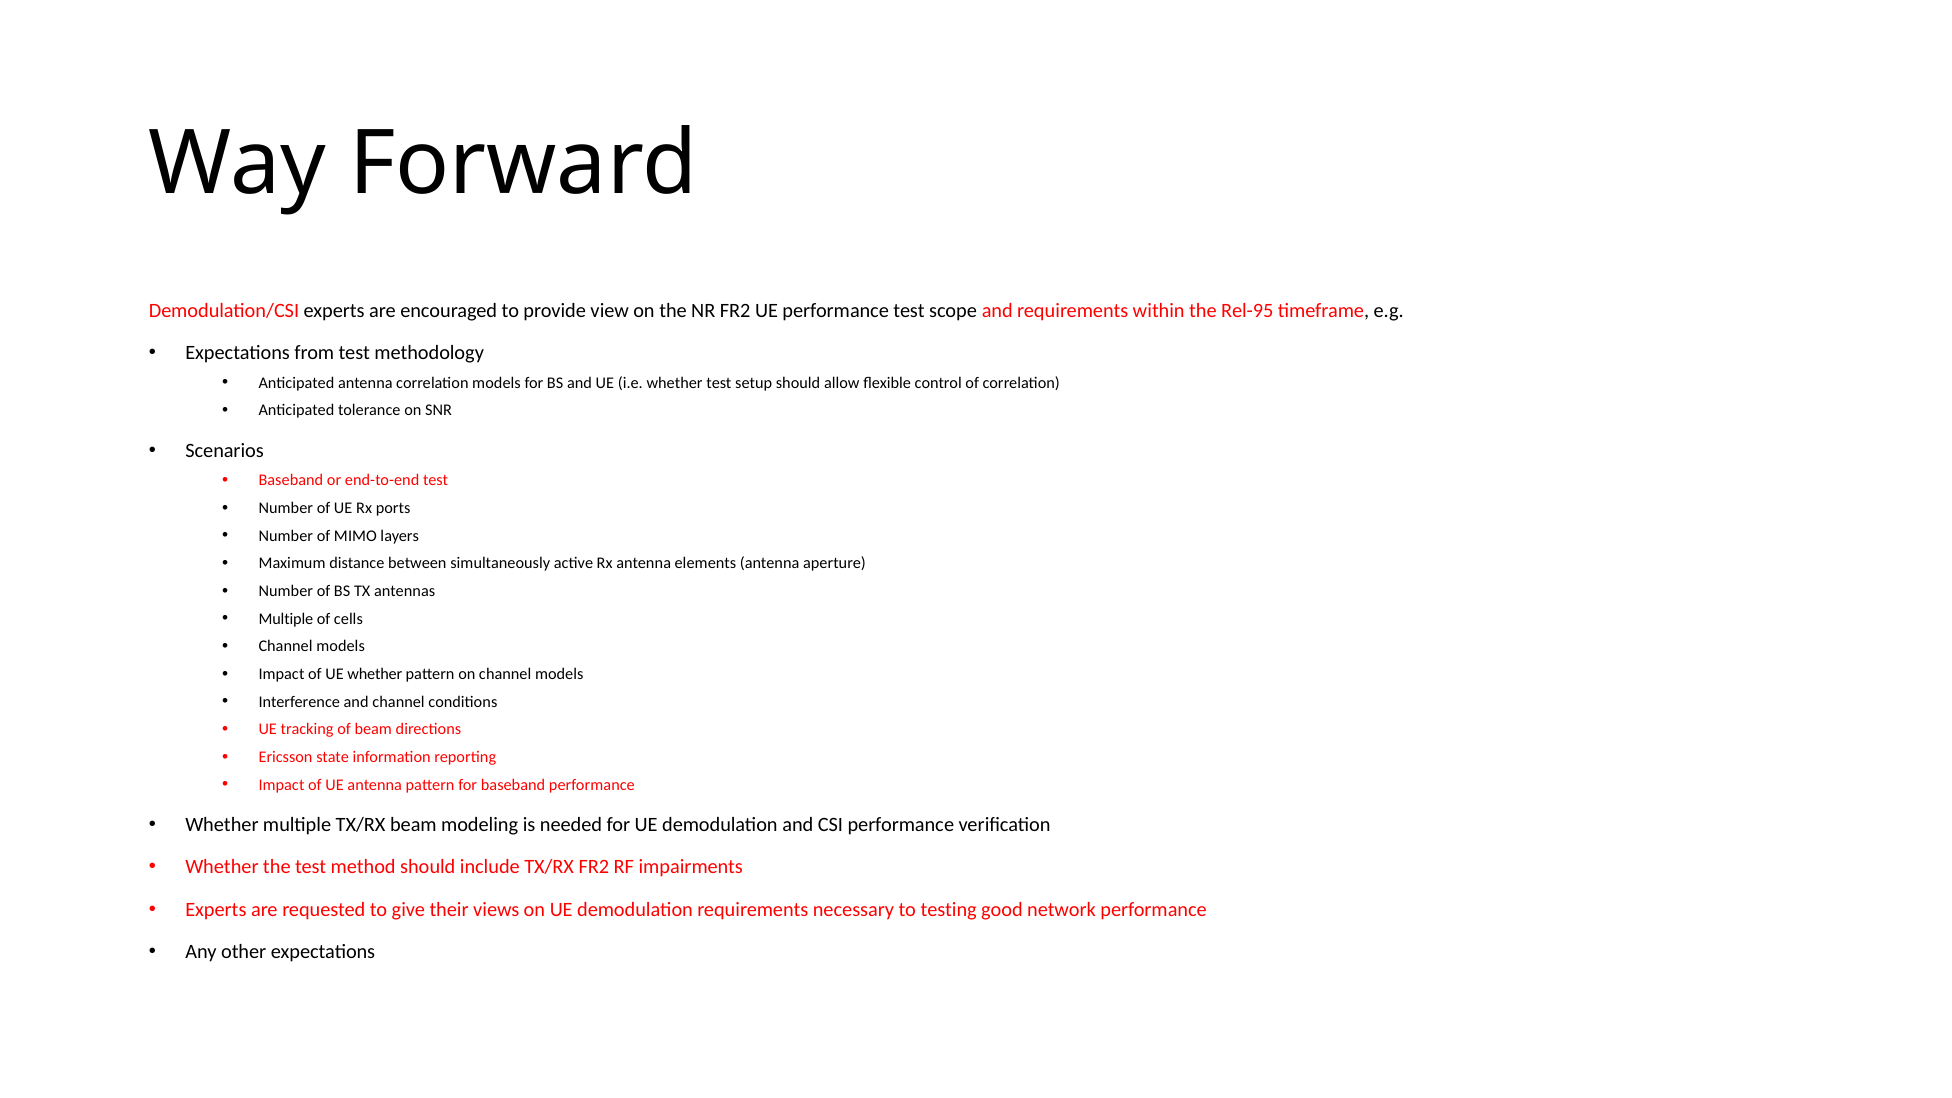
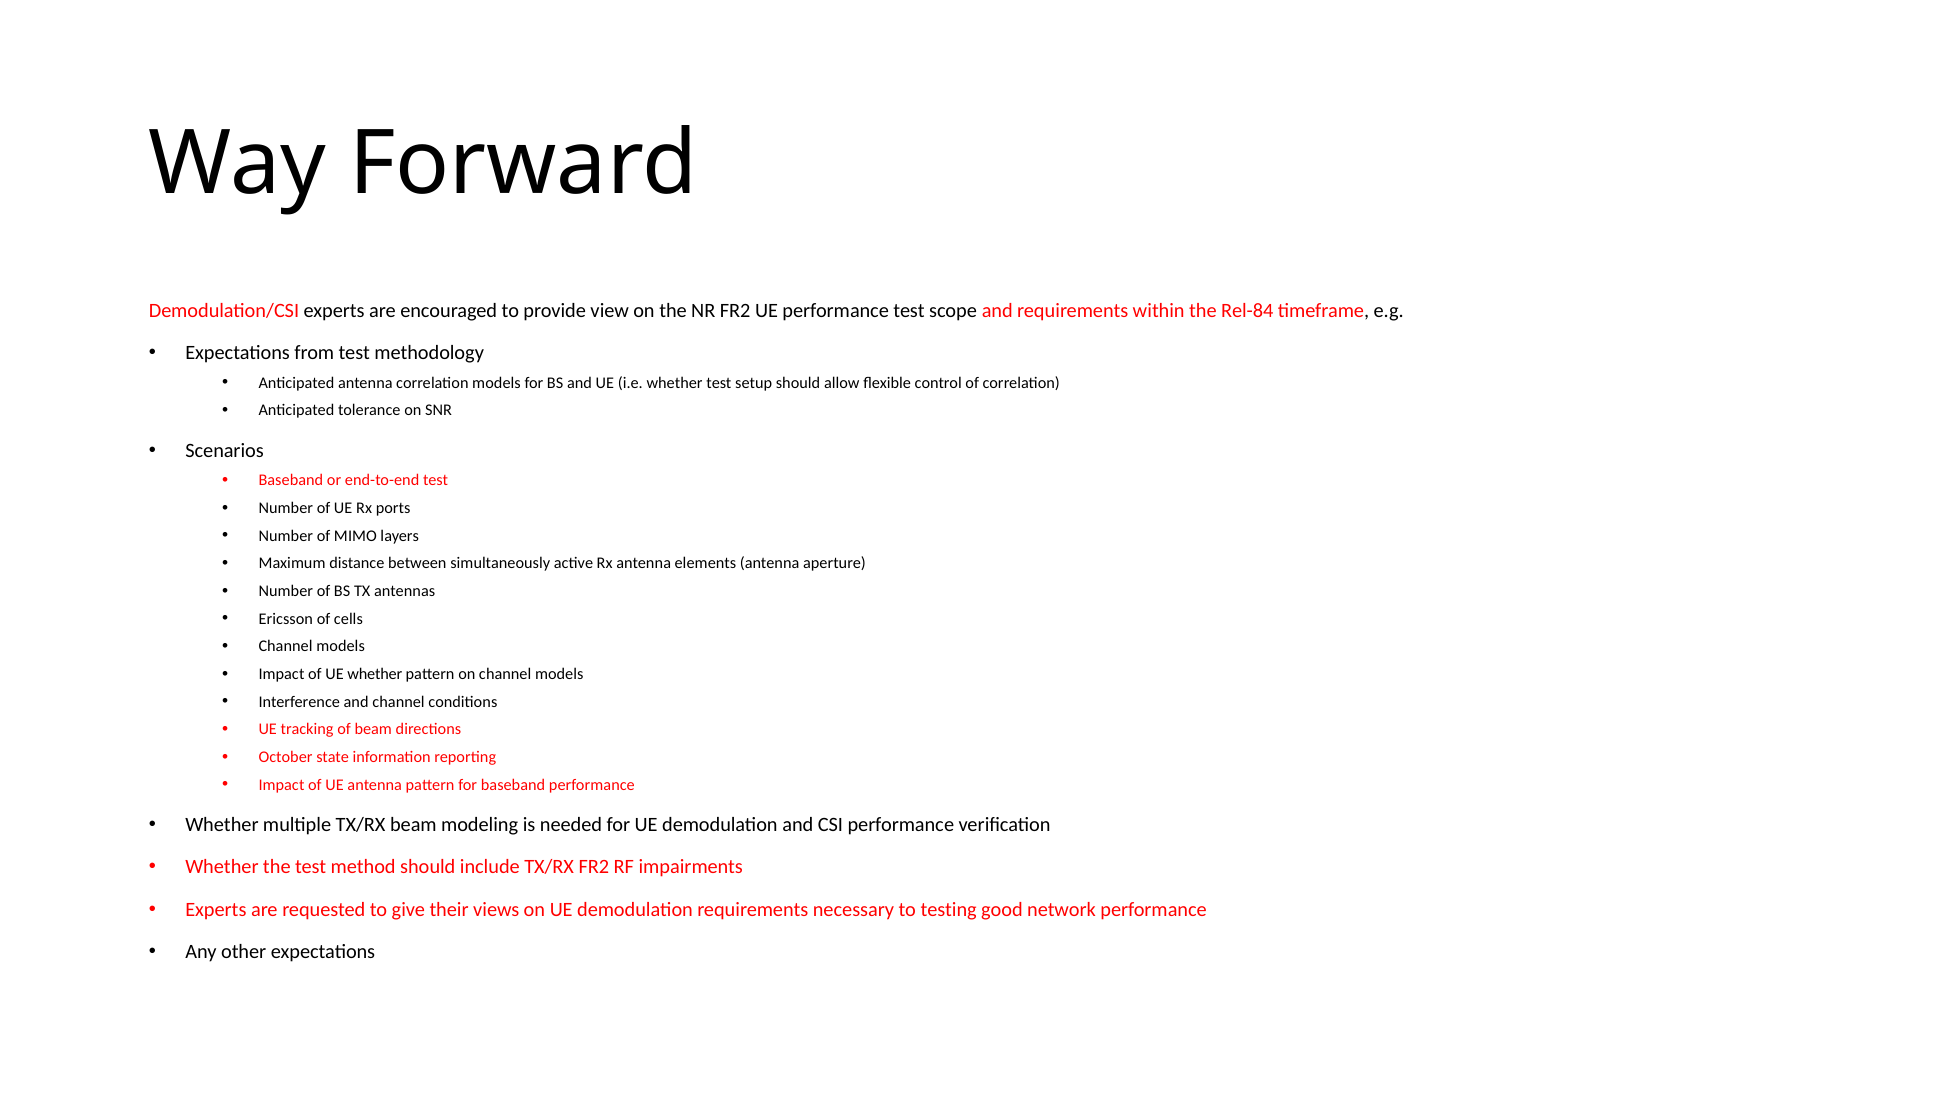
Rel-95: Rel-95 -> Rel-84
Multiple at (286, 619): Multiple -> Ericsson
Ericsson: Ericsson -> October
